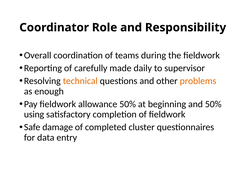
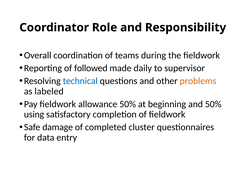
carefully: carefully -> followed
technical colour: orange -> blue
enough: enough -> labeled
